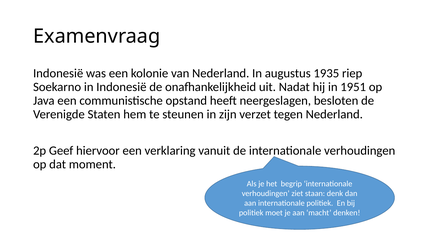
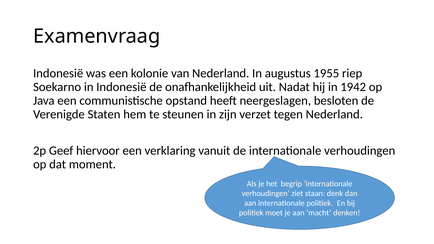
1935: 1935 -> 1955
1951: 1951 -> 1942
